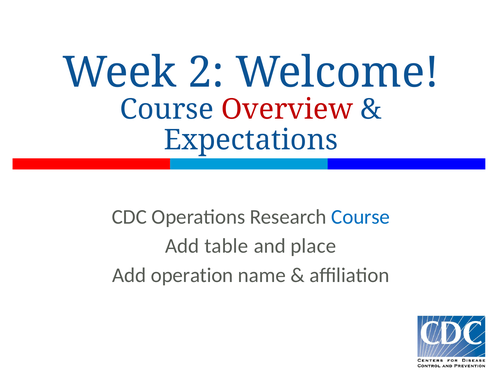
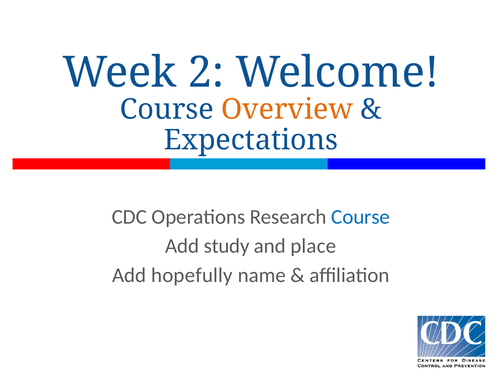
Overview colour: red -> orange
table: table -> study
operation: operation -> hopefully
